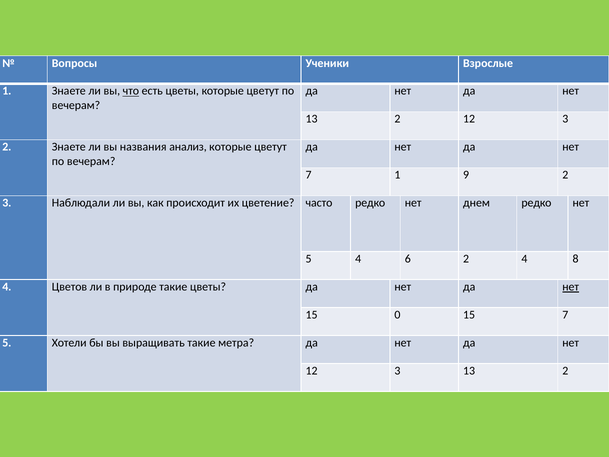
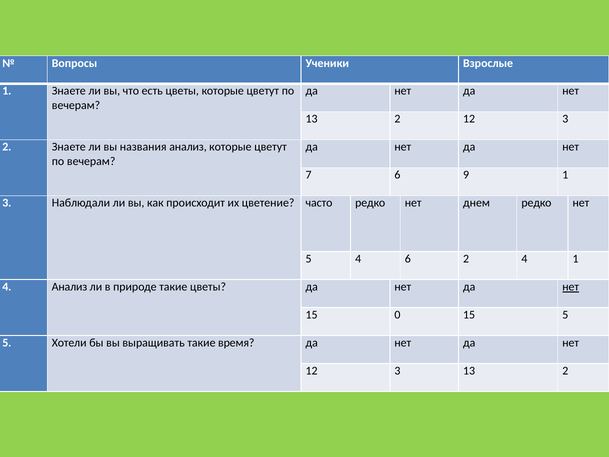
что underline: present -> none
7 1: 1 -> 6
9 2: 2 -> 1
4 8: 8 -> 1
4 Цветов: Цветов -> Анализ
15 7: 7 -> 5
метра: метра -> время
